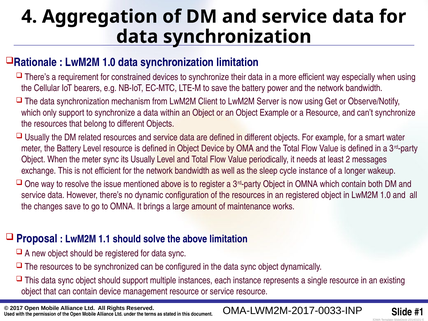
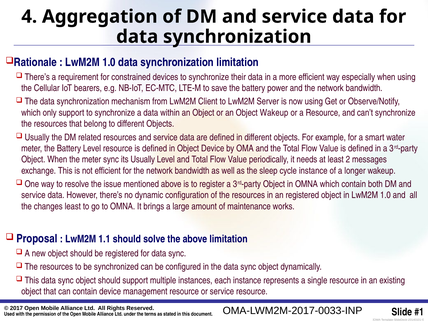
Object Example: Example -> Wakeup
changes save: save -> least
